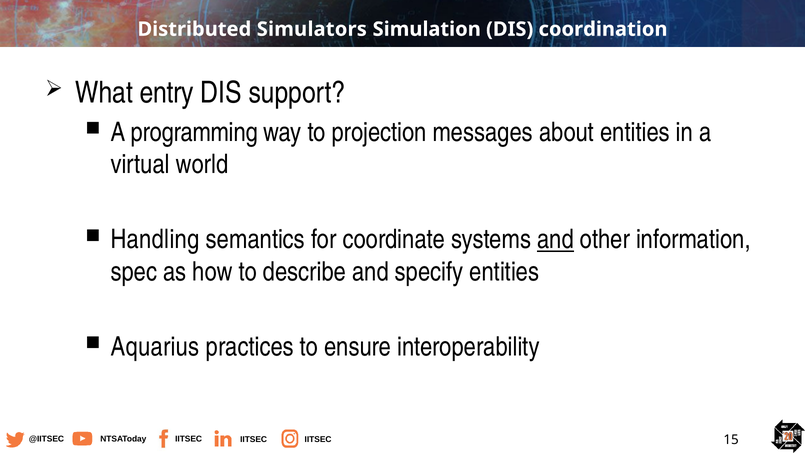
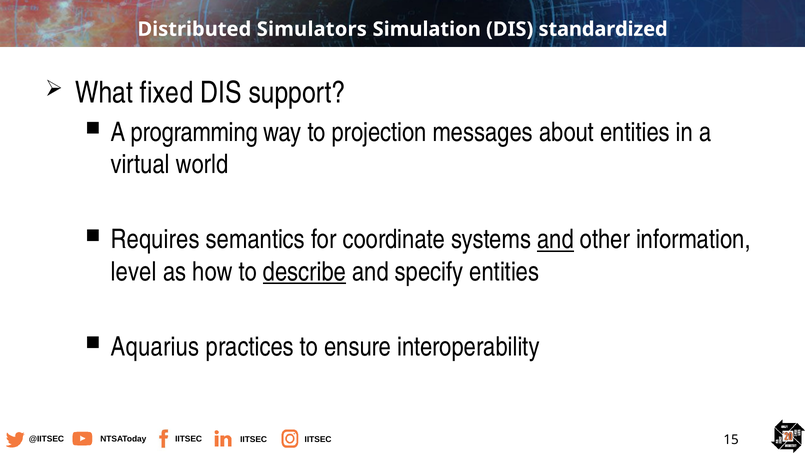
coordination: coordination -> standardized
entry: entry -> fixed
Handling: Handling -> Requires
spec: spec -> level
describe underline: none -> present
